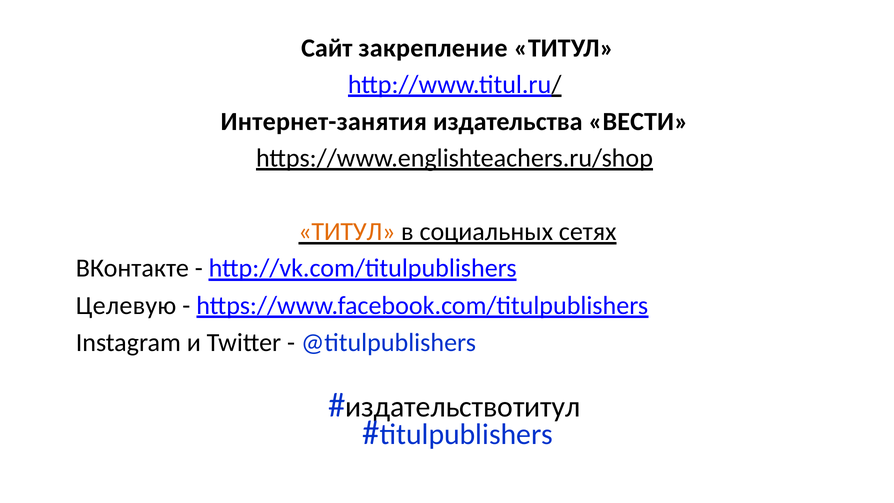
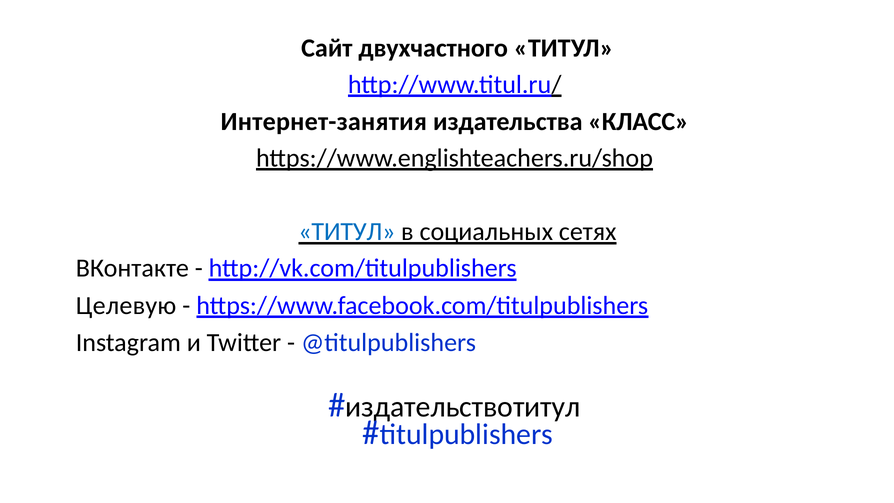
закрепление: закрепление -> двухчастного
ВЕСТИ: ВЕСТИ -> КЛАСС
ТИТУЛ at (347, 232) colour: orange -> blue
